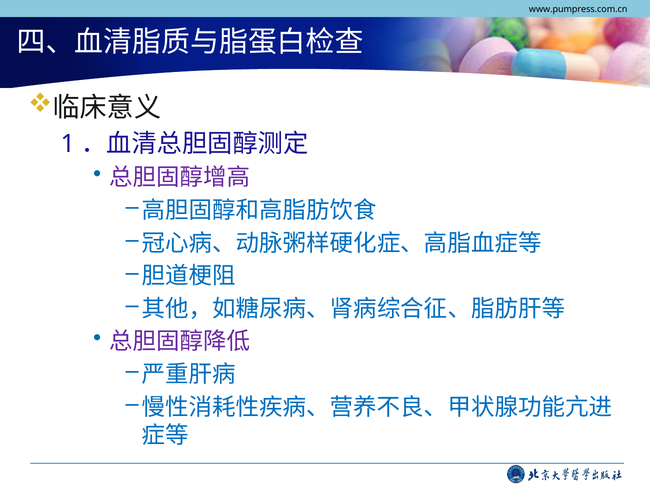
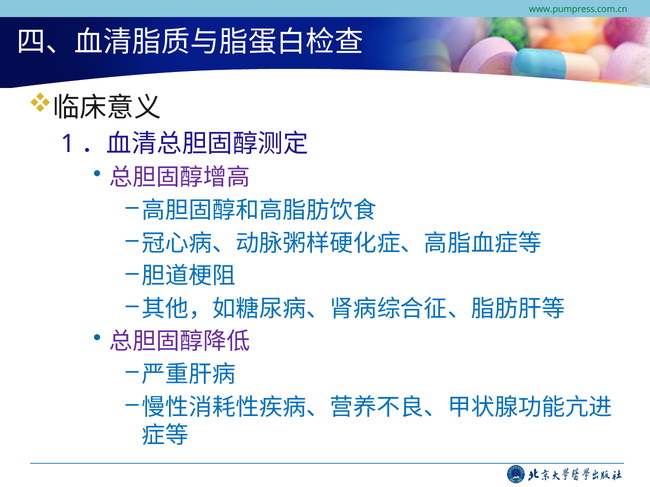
www.pumpress.com.cn colour: black -> green
